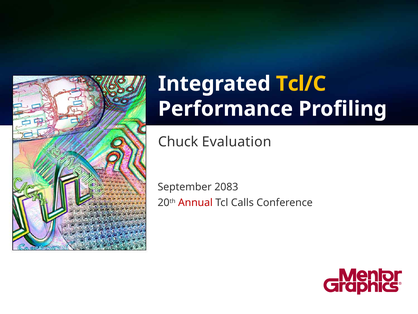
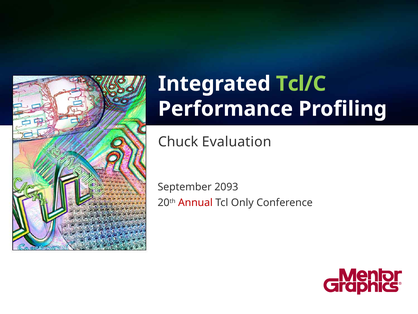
Tcl/C colour: yellow -> light green
2083: 2083 -> 2093
Calls: Calls -> Only
